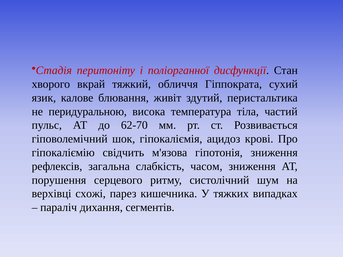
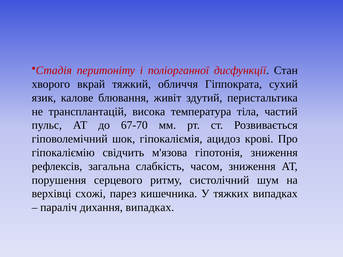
перидуральною: перидуральною -> трансплантацій
62-70: 62-70 -> 67-70
дихання сегментів: сегментів -> випадках
